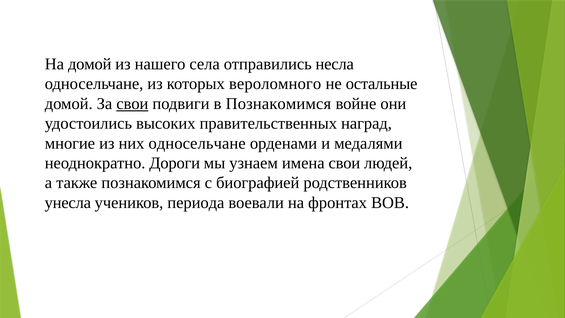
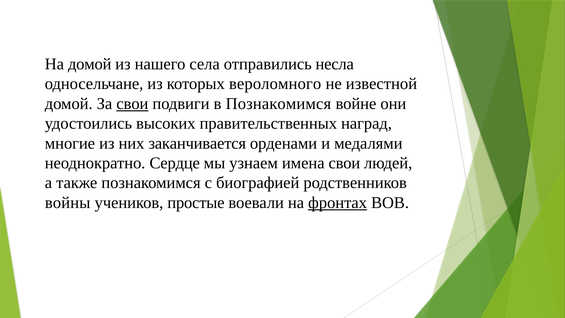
остальные: остальные -> известной
них односельчане: односельчане -> заканчивается
Дороги: Дороги -> Сердце
унесла: унесла -> войны
периода: периода -> простые
фронтах underline: none -> present
